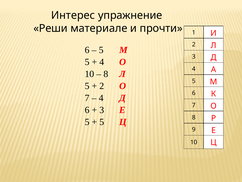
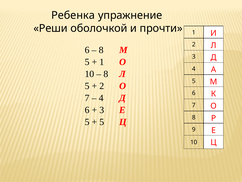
Интерес: Интерес -> Ребенка
материале: материале -> оболочкой
5 at (101, 50): 5 -> 8
4 at (102, 62): 4 -> 1
